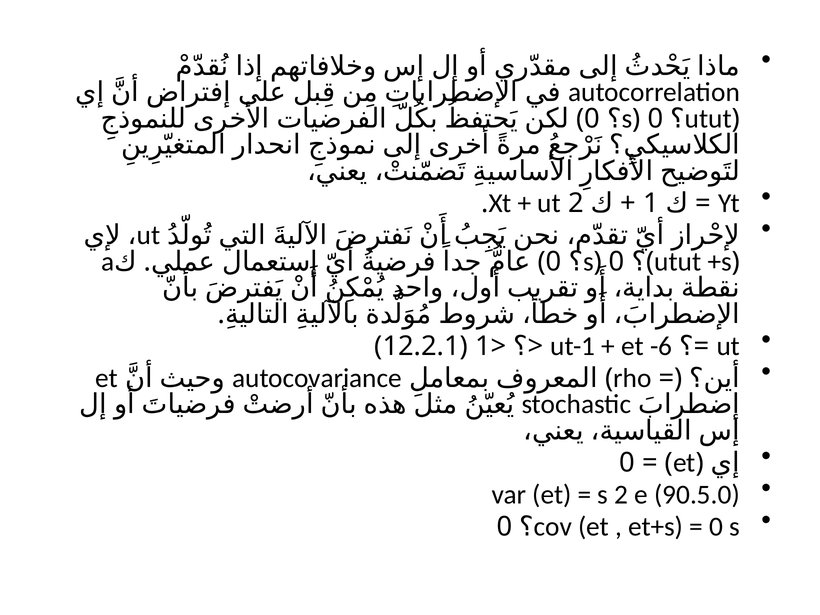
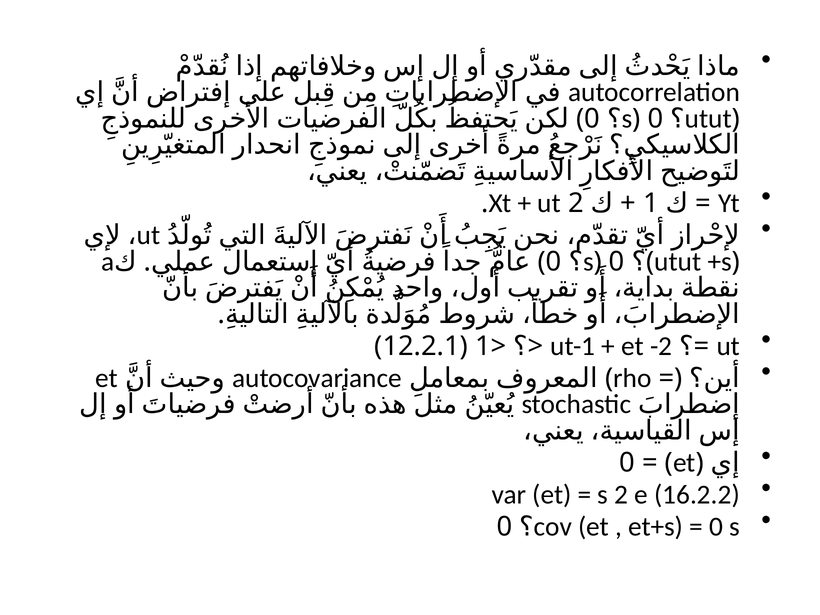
-6: -6 -> -2
90.5.0: 90.5.0 -> 16.2.2
